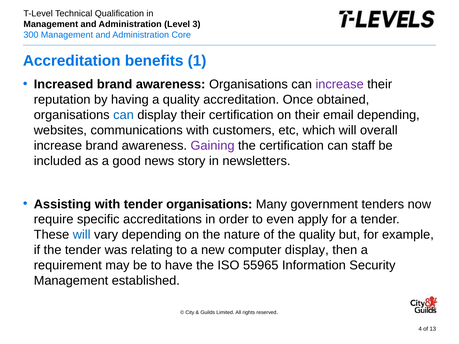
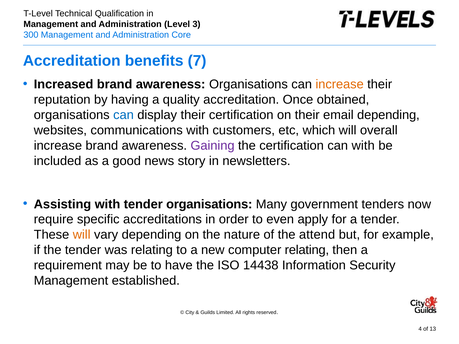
1: 1 -> 7
increase at (340, 84) colour: purple -> orange
can staff: staff -> with
will at (82, 235) colour: blue -> orange
the quality: quality -> attend
computer display: display -> relating
55965: 55965 -> 14438
